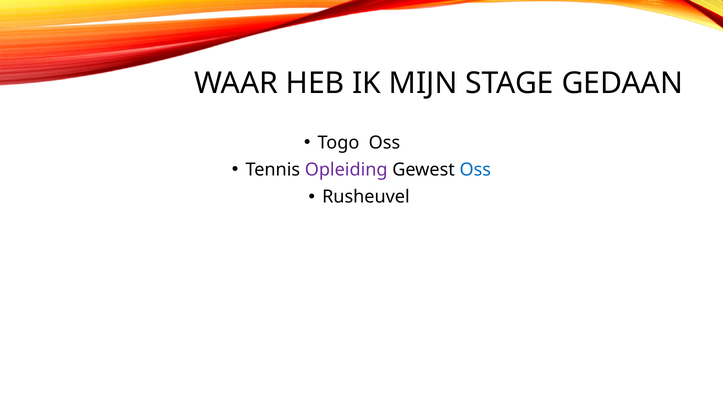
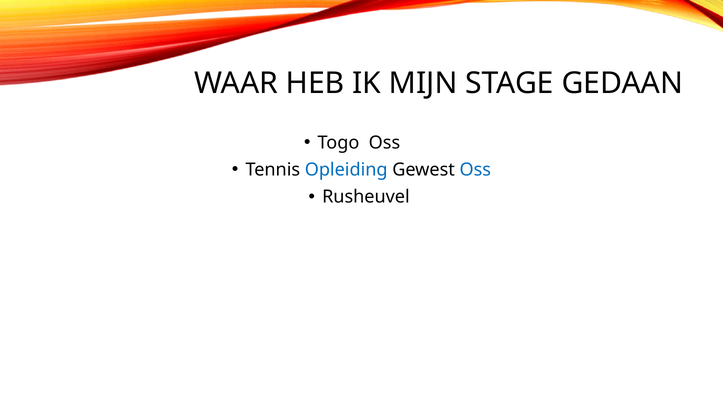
Opleiding colour: purple -> blue
